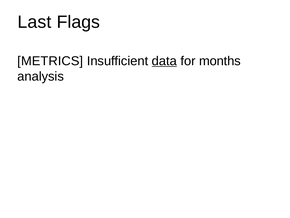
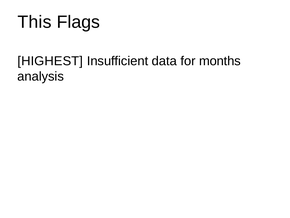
Last: Last -> This
METRICS: METRICS -> HIGHEST
data underline: present -> none
